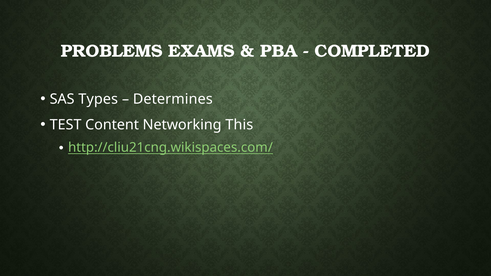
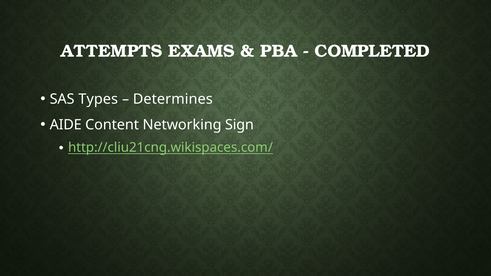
PROBLEMS: PROBLEMS -> ATTEMPTS
TEST: TEST -> AIDE
This: This -> Sign
